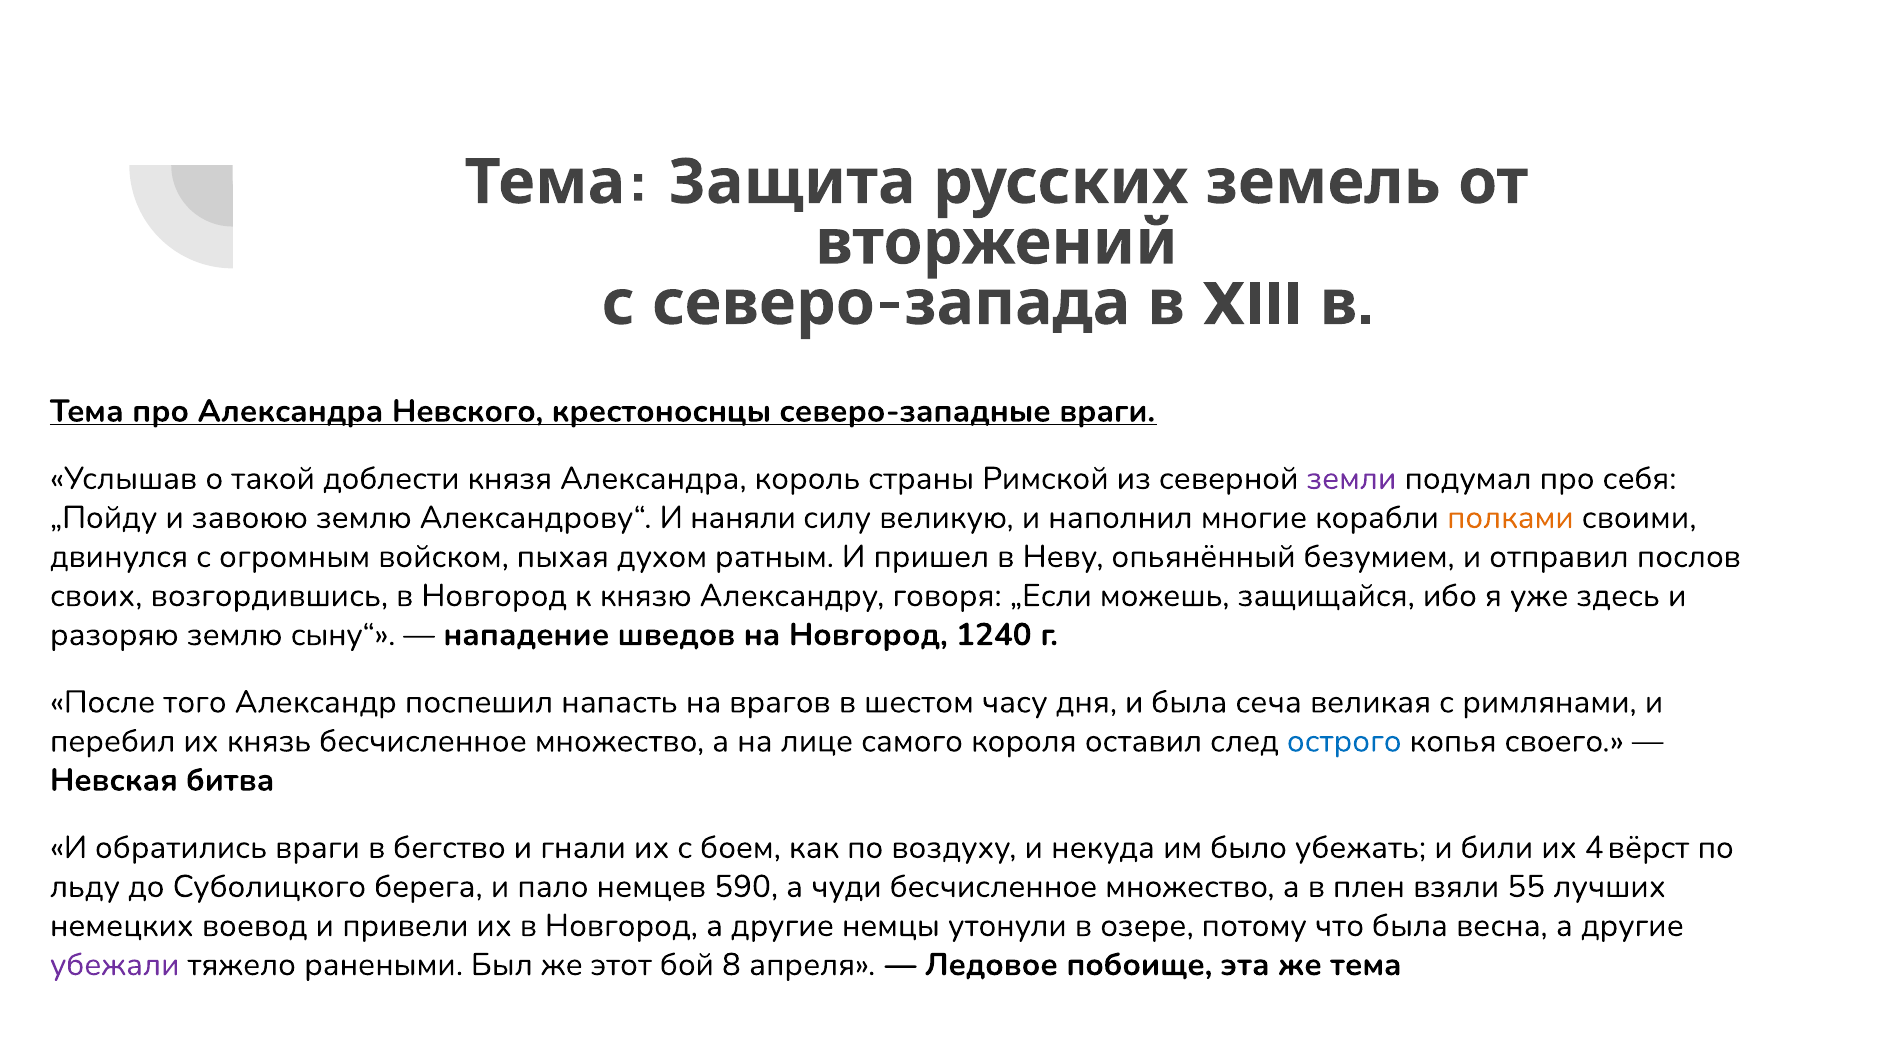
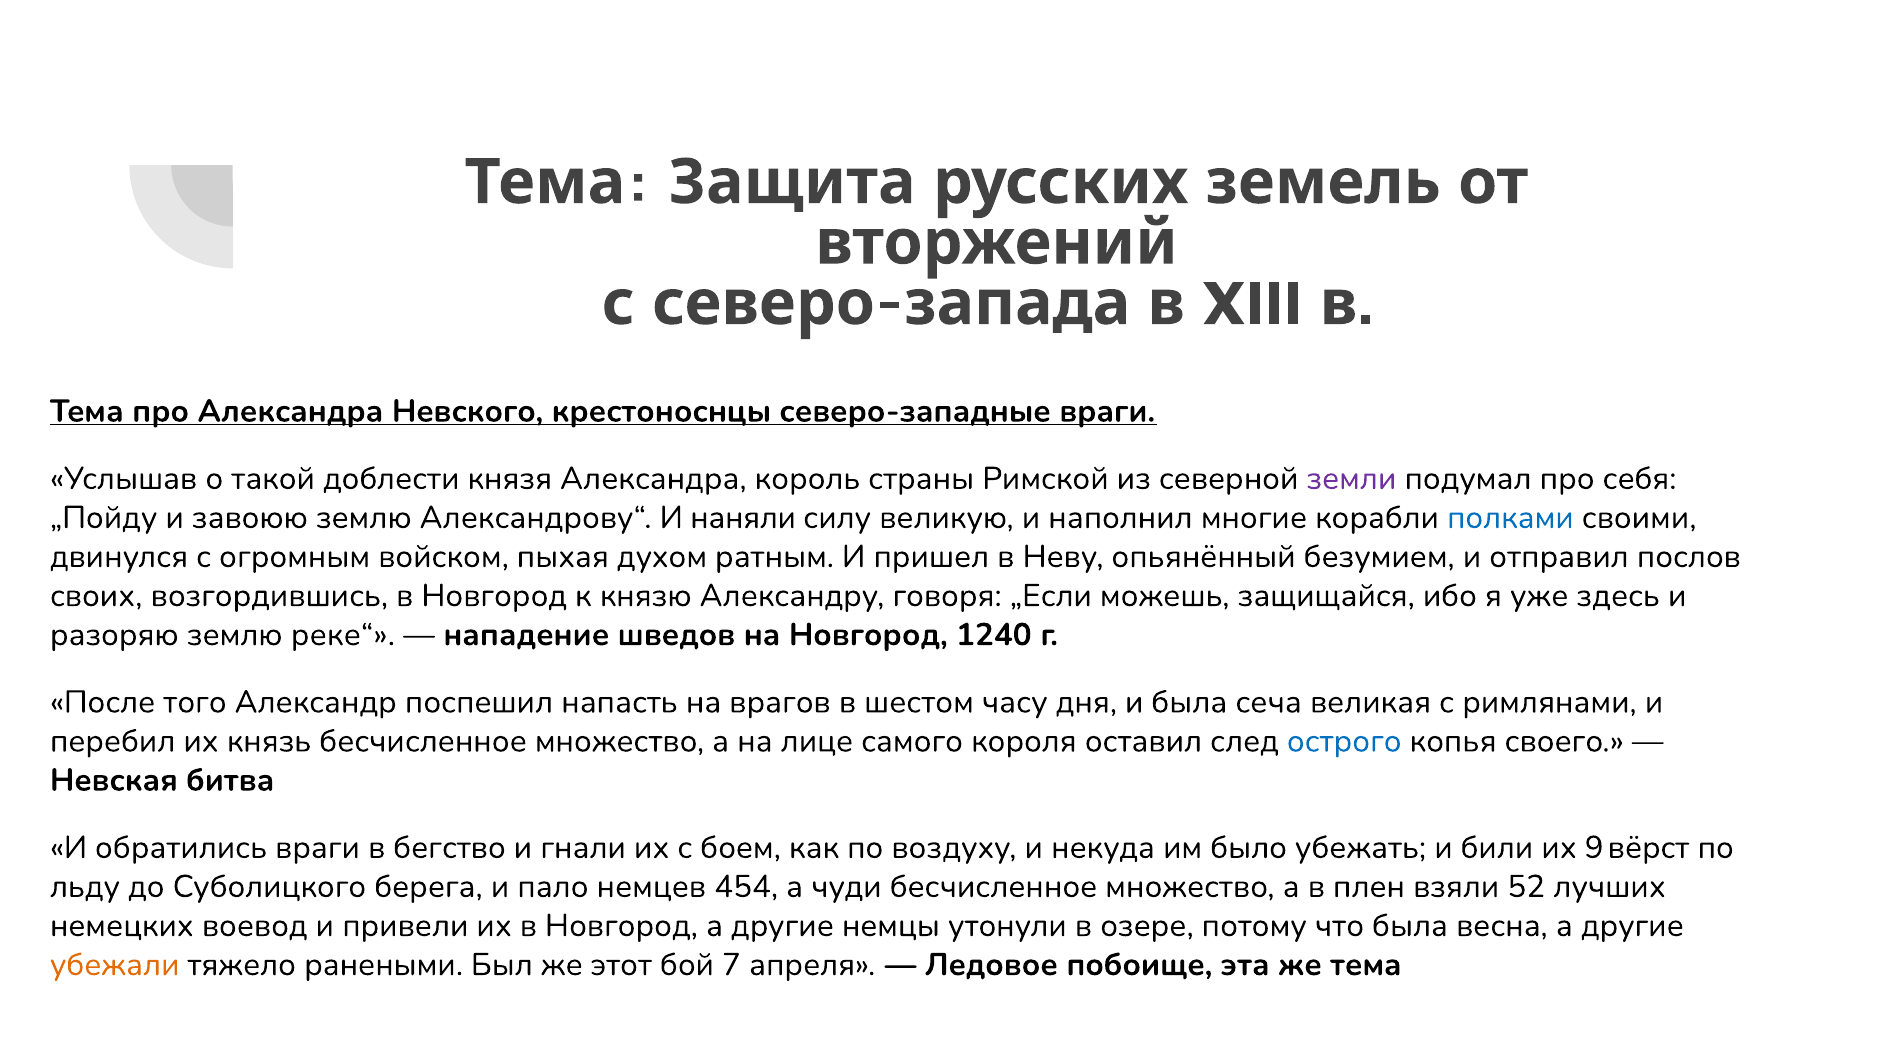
полками colour: orange -> blue
сыну“: сыну“ -> реке“
4: 4 -> 9
590: 590 -> 454
55: 55 -> 52
убежали colour: purple -> orange
8: 8 -> 7
